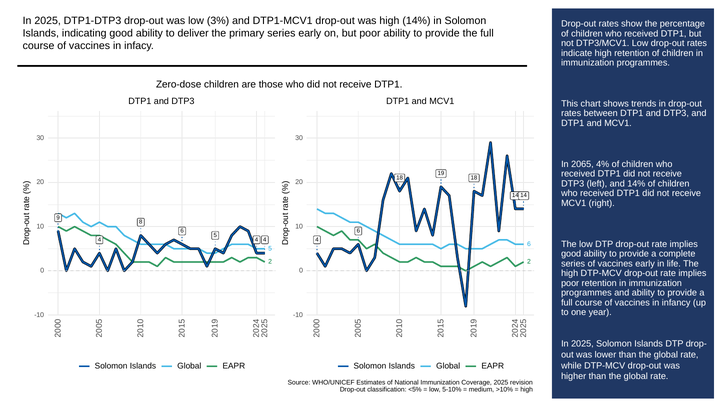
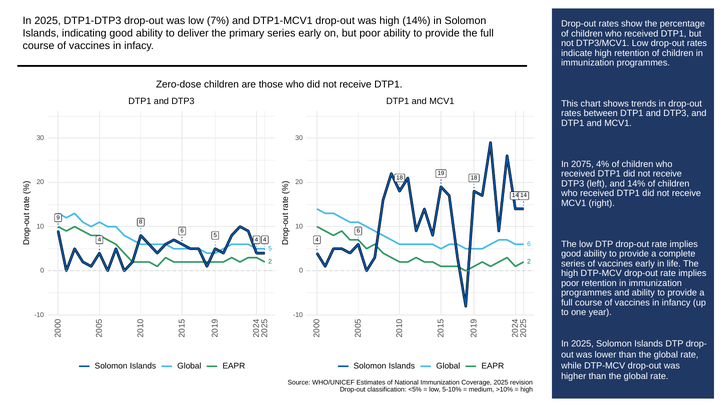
3%: 3% -> 7%
2065: 2065 -> 2075
